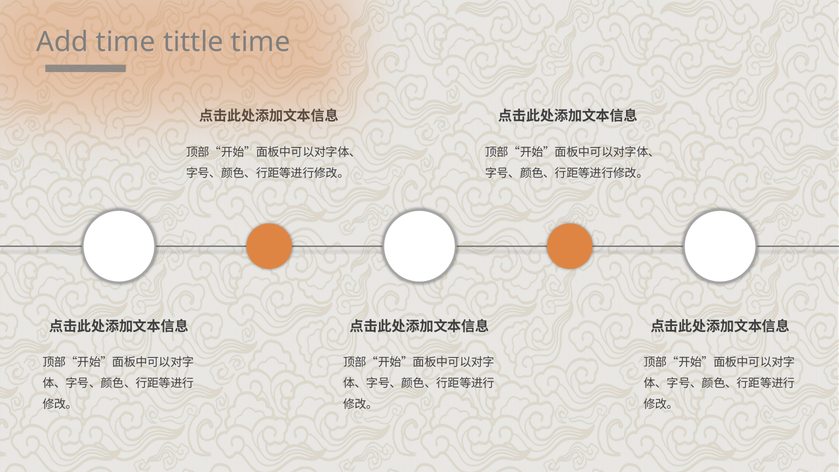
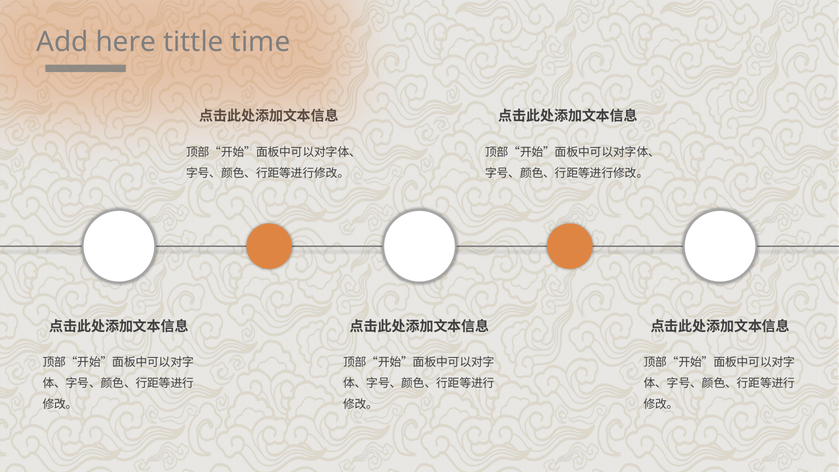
Add time: time -> here
